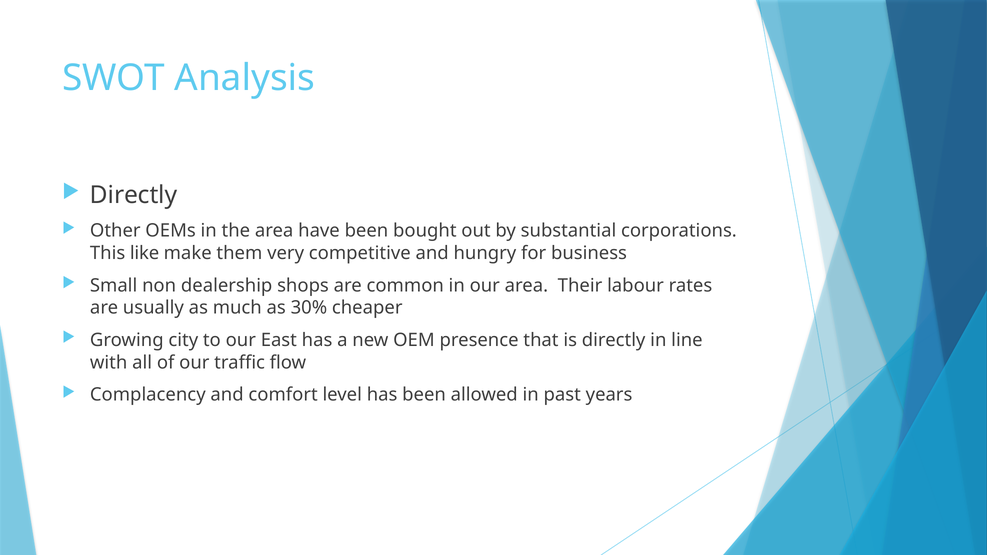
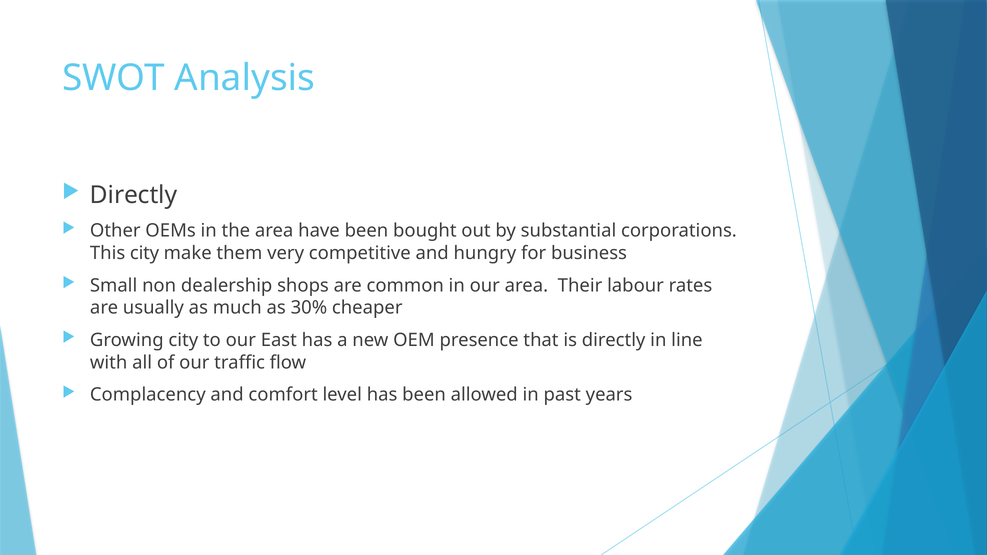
This like: like -> city
